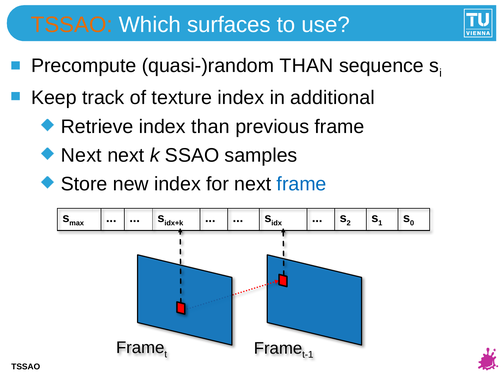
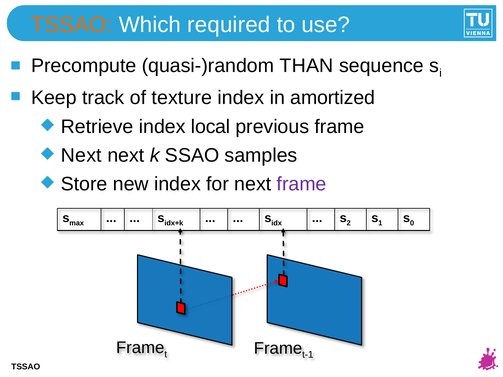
surfaces: surfaces -> required
additional: additional -> amortized
index than: than -> local
frame at (302, 184) colour: blue -> purple
